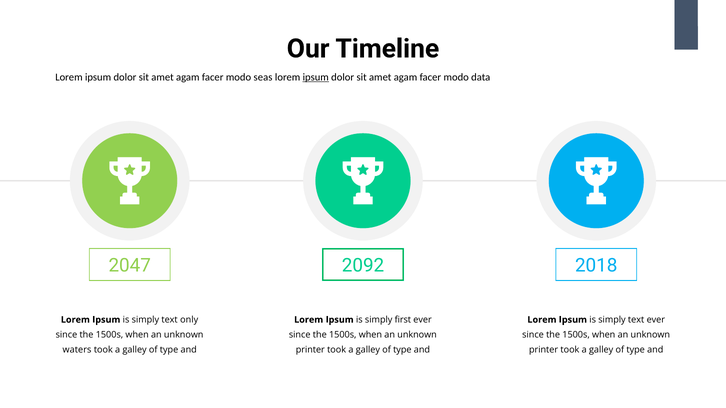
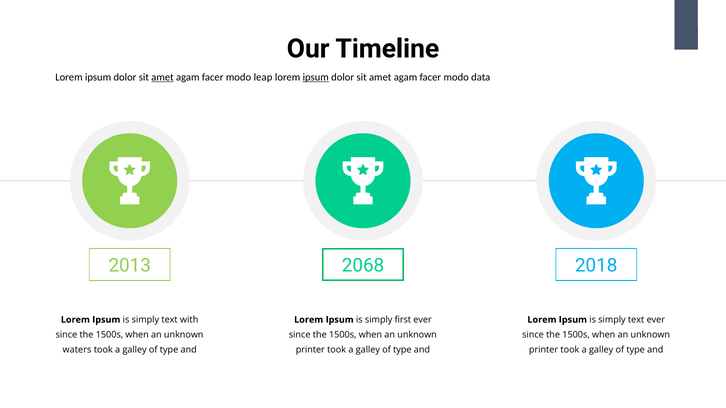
amet at (163, 77) underline: none -> present
seas: seas -> leap
2047: 2047 -> 2013
2092: 2092 -> 2068
only: only -> with
